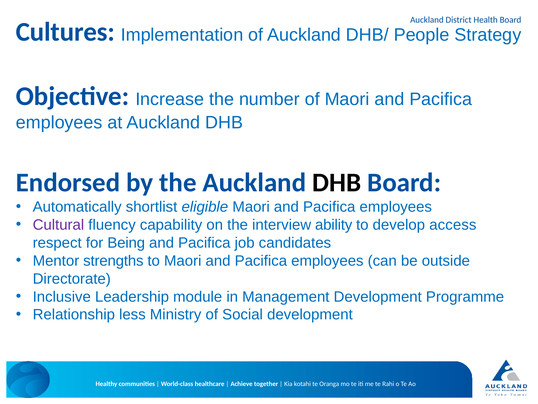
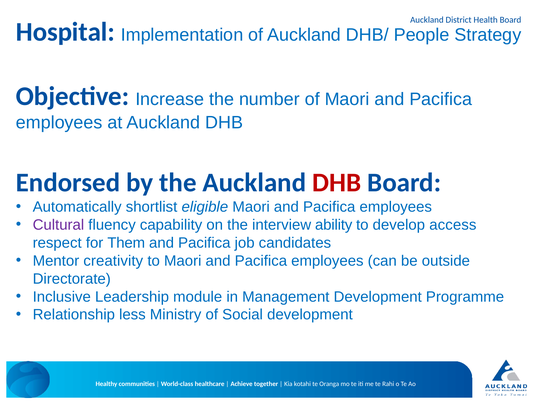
Cultures: Cultures -> Hospital
DHB at (337, 182) colour: black -> red
Being: Being -> Them
strengths: strengths -> creativity
